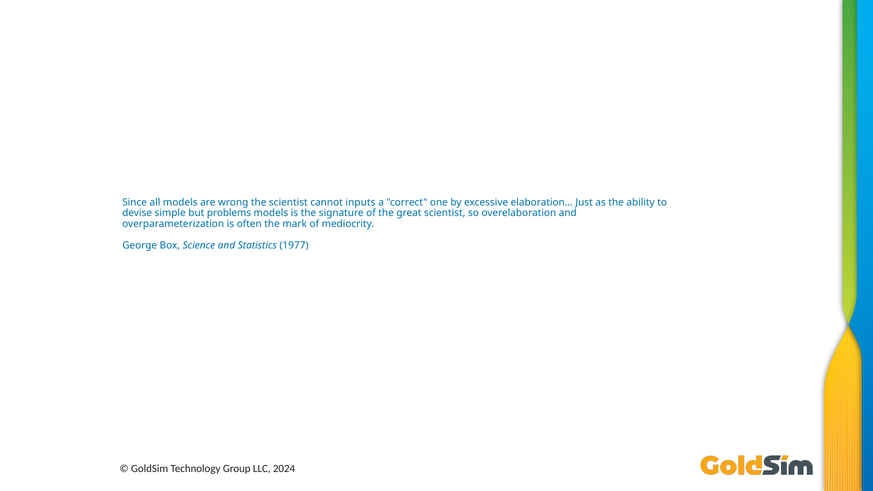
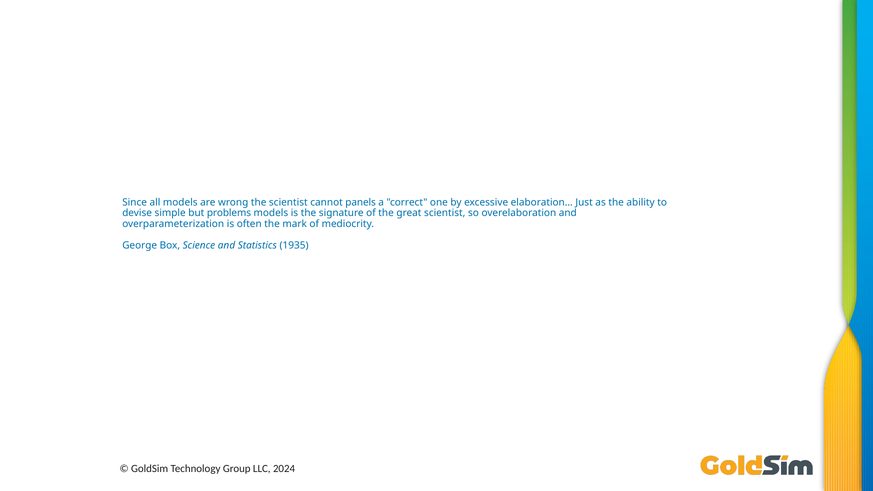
inputs: inputs -> panels
1977: 1977 -> 1935
